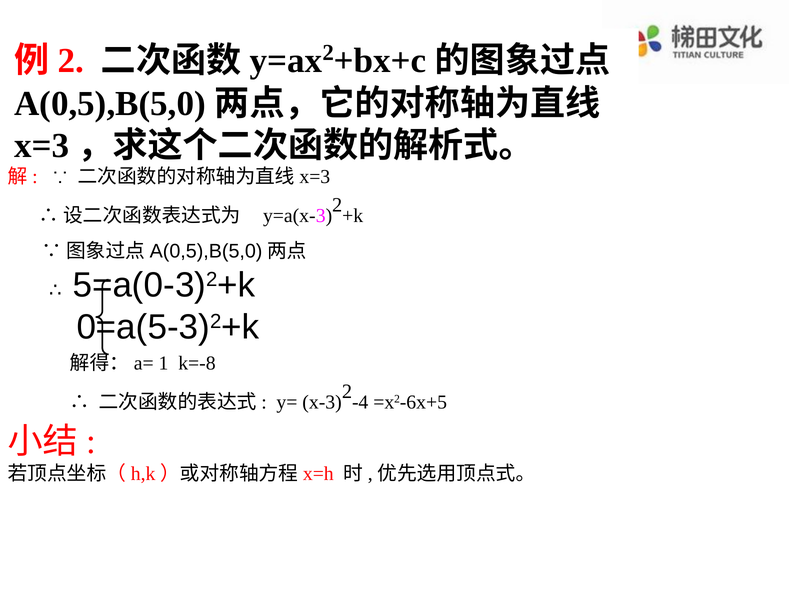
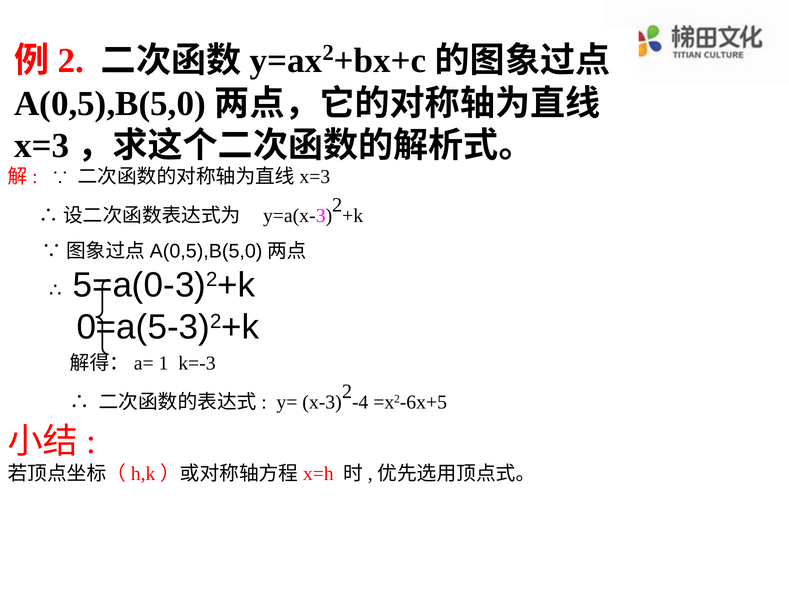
k=-8: k=-8 -> k=-3
